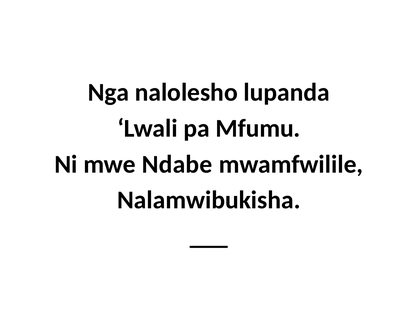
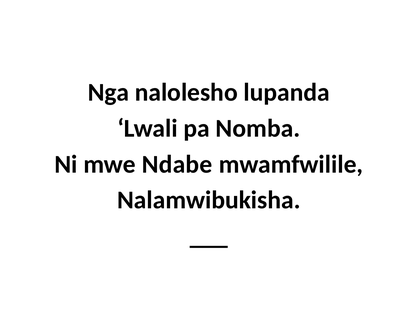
Mfumu: Mfumu -> Nomba
